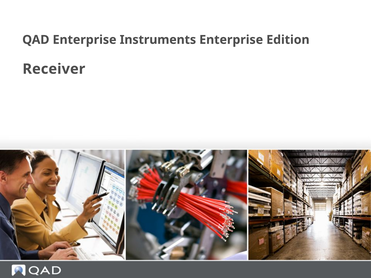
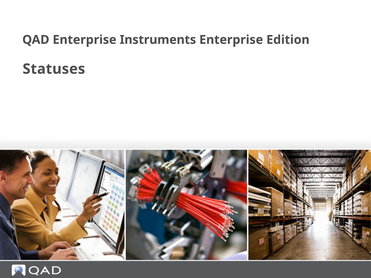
Receiver: Receiver -> Statuses
